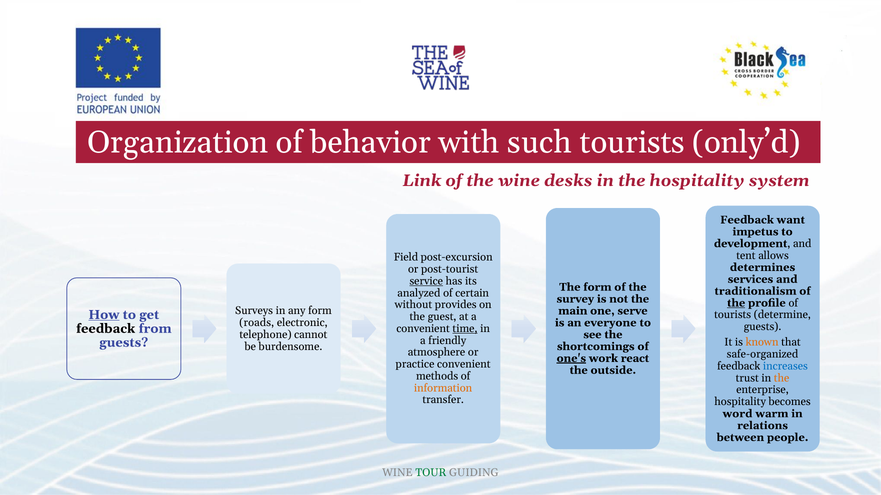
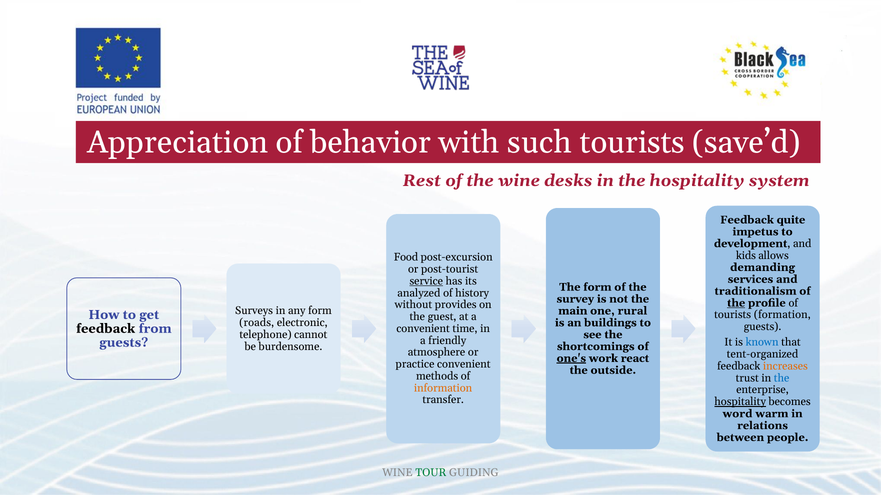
Organization: Organization -> Appreciation
only’d: only’d -> save’d
Link: Link -> Rest
want: want -> quite
tent: tent -> kids
Field: Field -> Food
determines: determines -> demanding
certain: certain -> history
serve: serve -> rural
How underline: present -> none
determine: determine -> formation
everyone: everyone -> buildings
time underline: present -> none
known colour: orange -> blue
safe-organized: safe-organized -> tent-organized
increases colour: blue -> orange
the at (782, 378) colour: orange -> blue
hospitality at (740, 402) underline: none -> present
